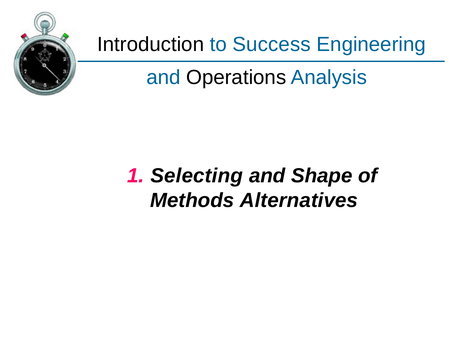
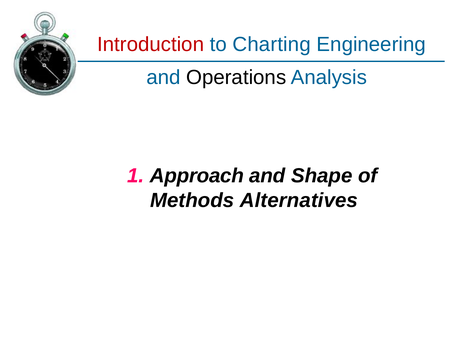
Introduction colour: black -> red
Success: Success -> Charting
Selecting: Selecting -> Approach
